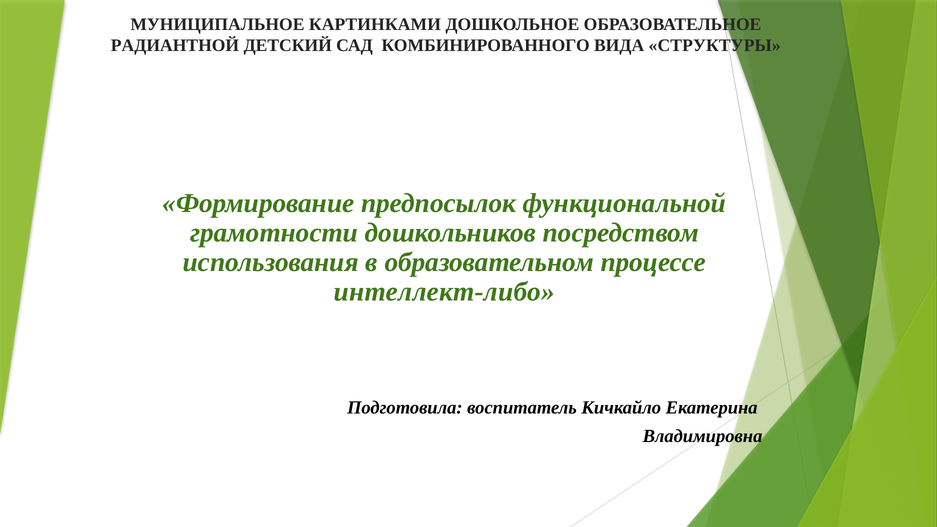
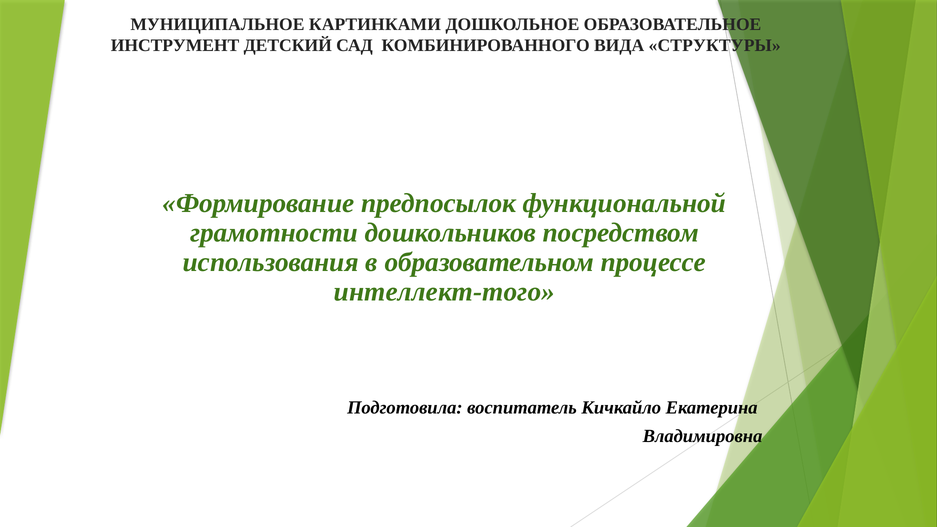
РАДИАНТНОЙ: РАДИАНТНОЙ -> ИНСТРУМЕНТ
интеллект-либо: интеллект-либо -> интеллект-того
